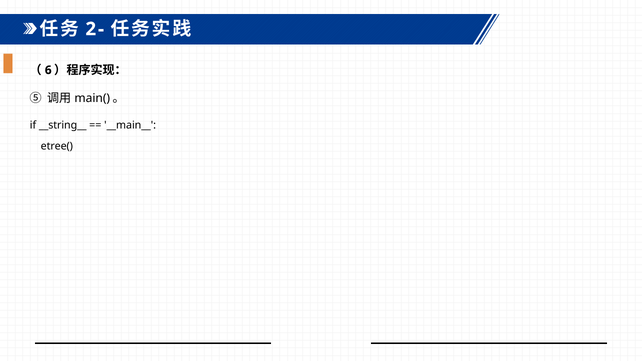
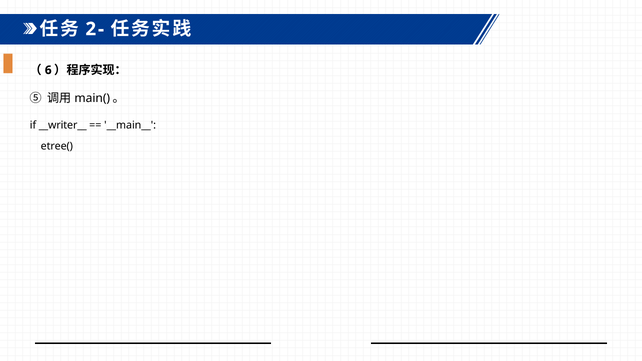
__string__: __string__ -> __writer__
